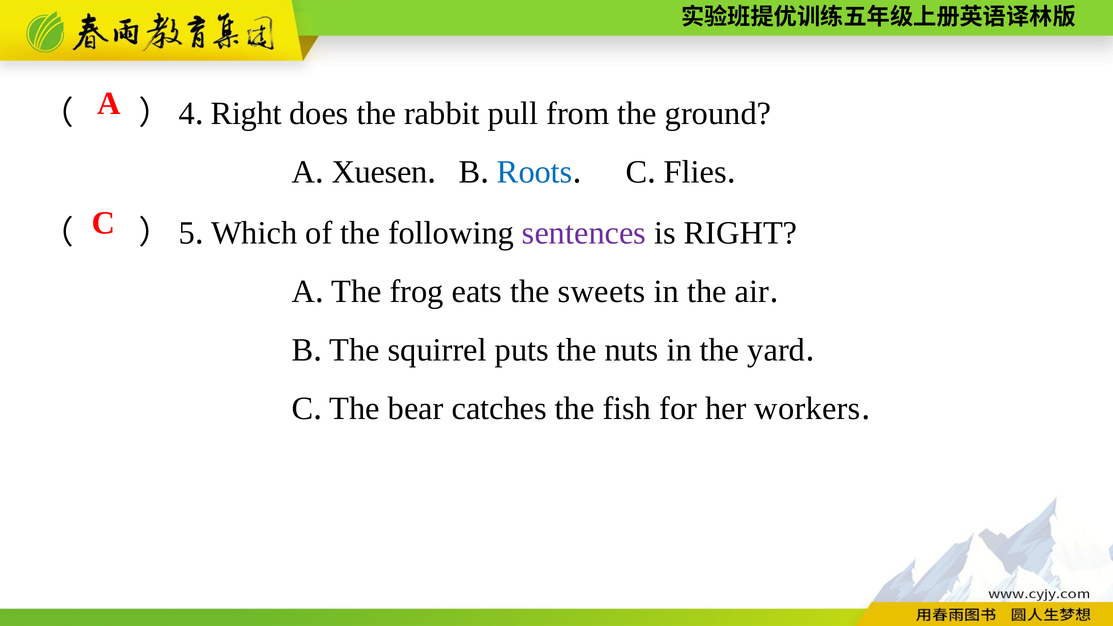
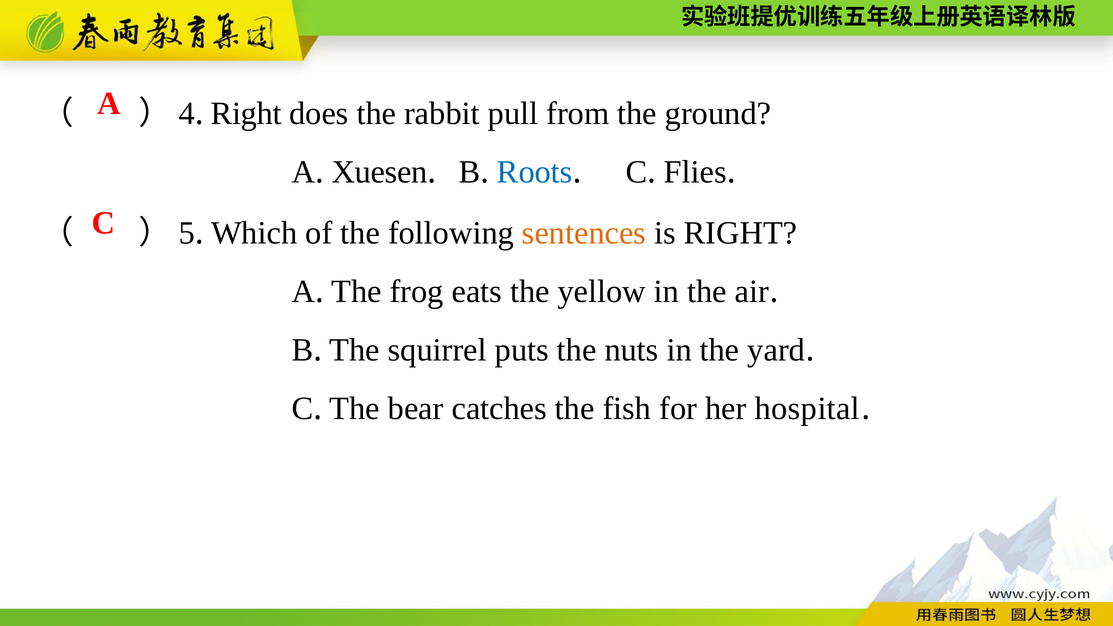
sentences colour: purple -> orange
sweets: sweets -> yellow
workers: workers -> hospital
